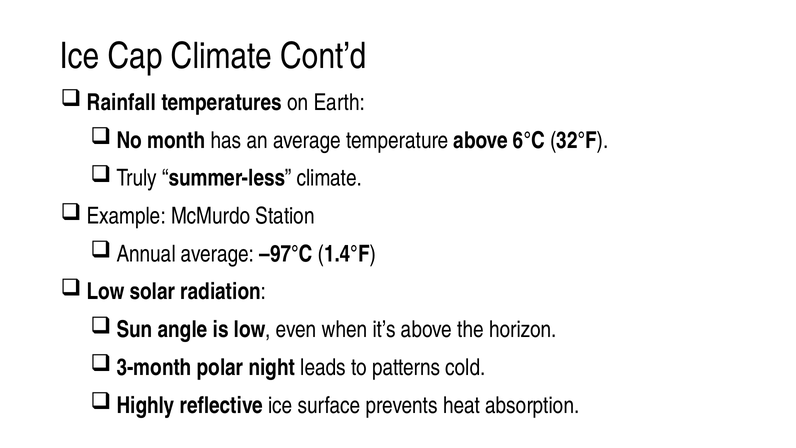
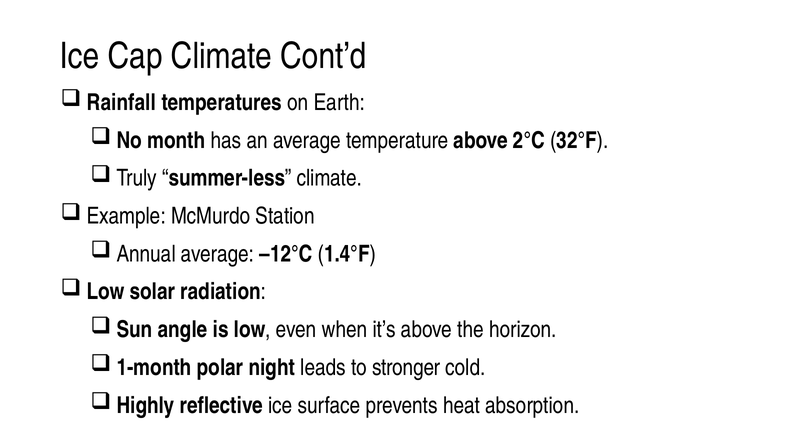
6°C: 6°C -> 2°C
–97°C: –97°C -> –12°C
3-month: 3-month -> 1-month
patterns: patterns -> stronger
